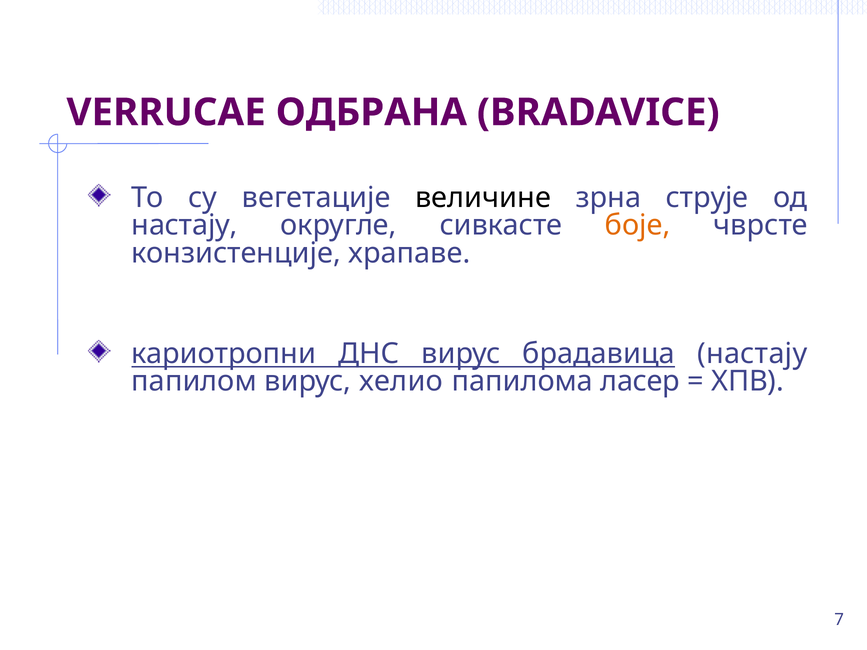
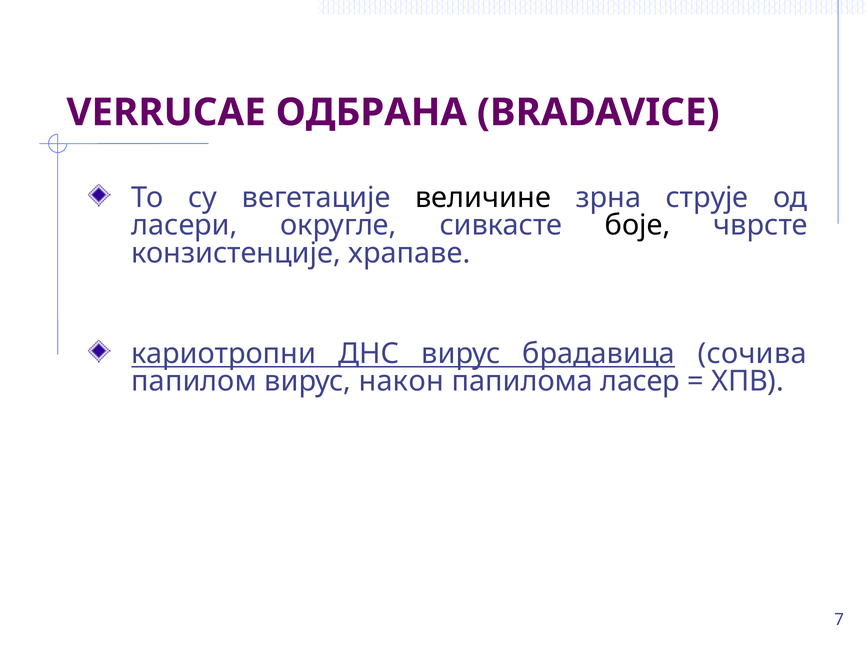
настају at (185, 225): настају -> ласери
боје colour: orange -> black
брадавица настају: настају -> сочива
хелио: хелио -> након
